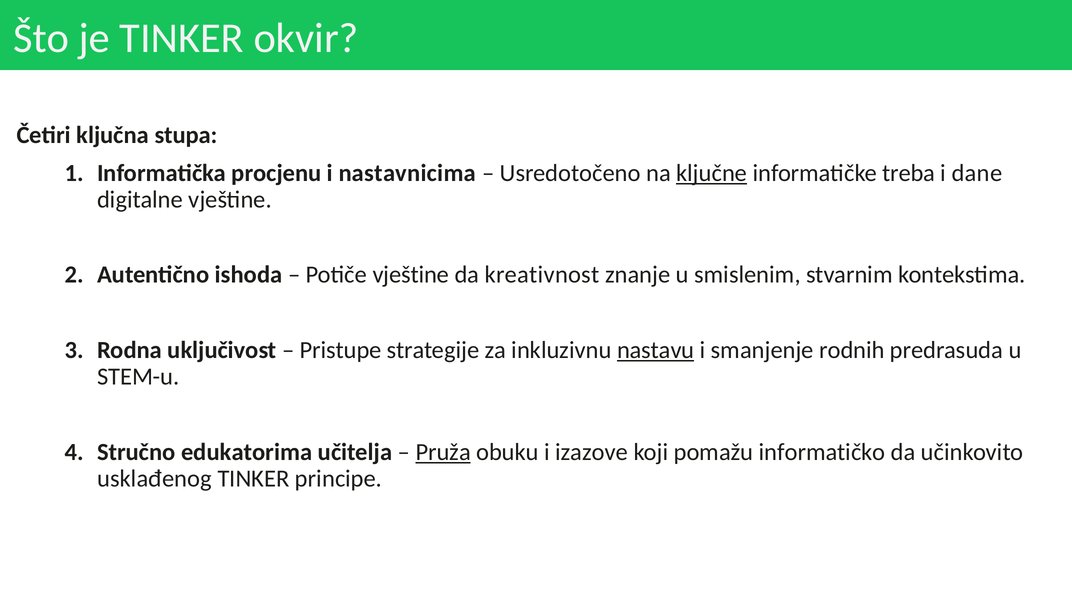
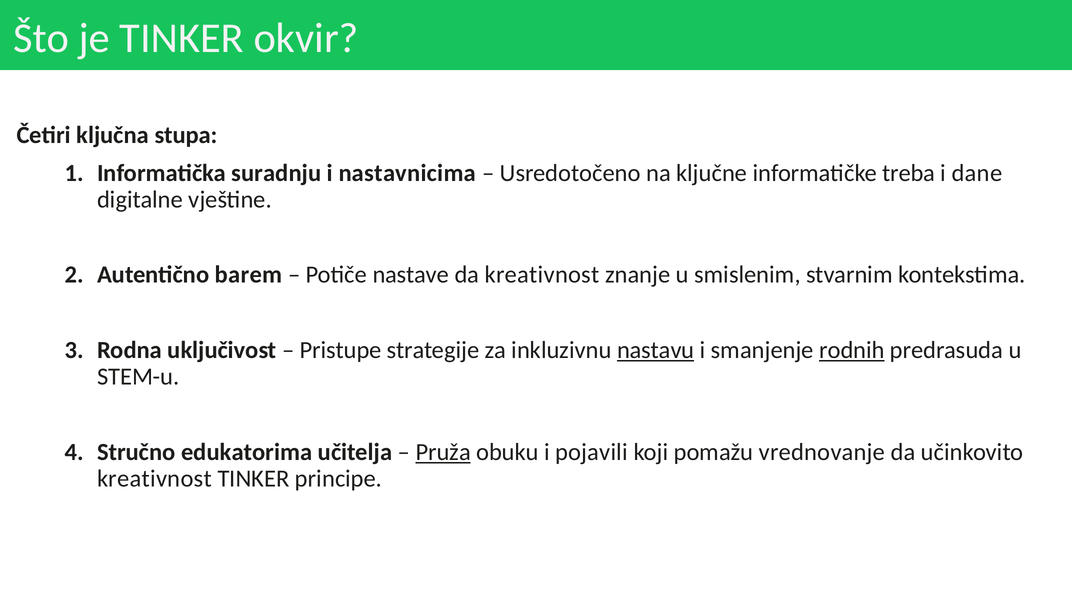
procjenu: procjenu -> suradnju
ključne underline: present -> none
ishoda: ishoda -> barem
Potiče vještine: vještine -> nastave
rodnih underline: none -> present
izazove: izazove -> pojavili
informatičko: informatičko -> vrednovanje
usklađenog at (154, 479): usklađenog -> kreativnost
